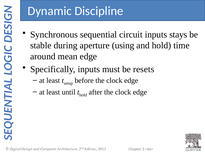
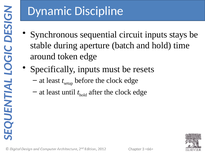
using: using -> batch
mean: mean -> token
